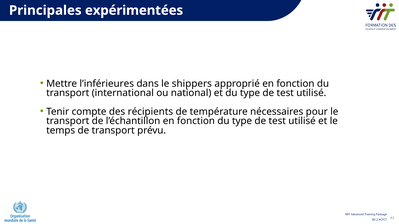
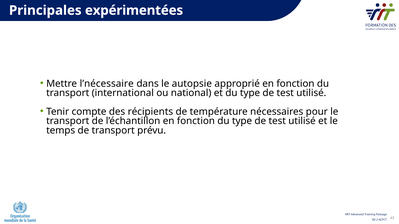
l’inférieures: l’inférieures -> l’nécessaire
shippers: shippers -> autopsie
